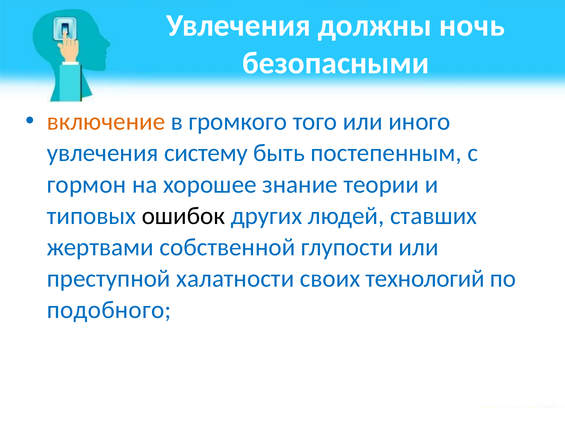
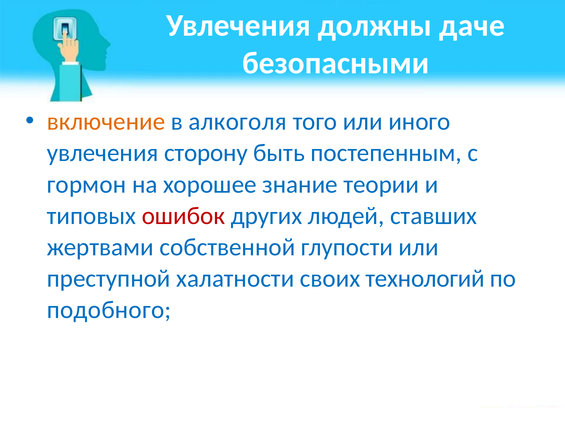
ночь: ночь -> даче
громкого: громкого -> алкоголя
систему: систему -> сторону
ошибок colour: black -> red
